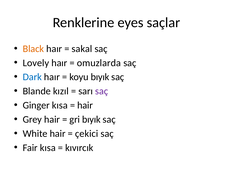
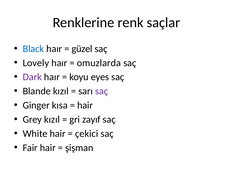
eyes: eyes -> renk
Black colour: orange -> blue
sakal: sakal -> güzel
Dark colour: blue -> purple
koyu bıyık: bıyık -> eyes
Grey hair: hair -> kızıl
gri bıyık: bıyık -> zayıf
Fair kısa: kısa -> hair
kıvırcık: kıvırcık -> şişman
